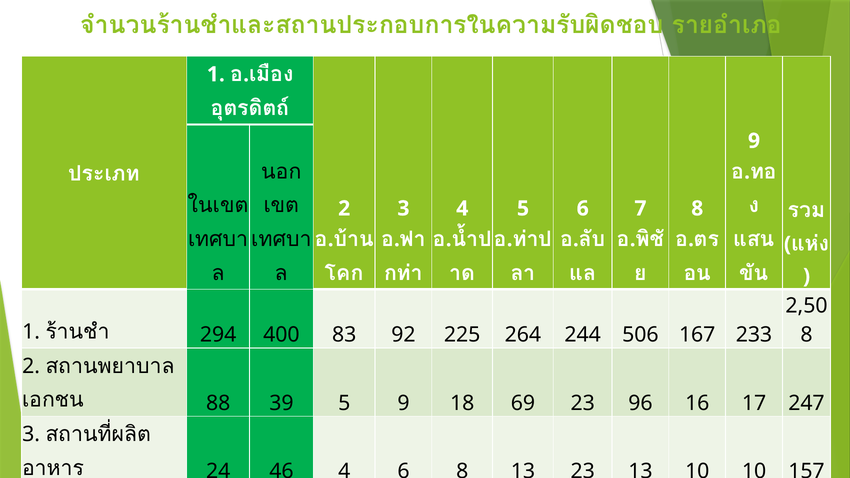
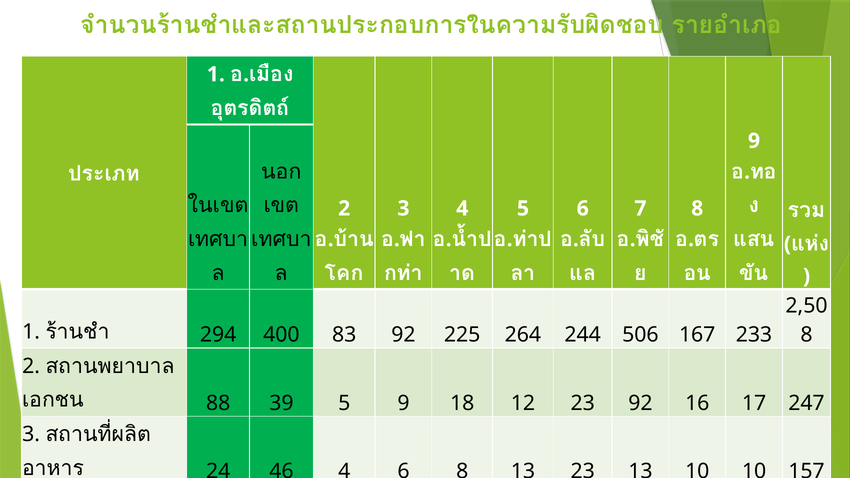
69: 69 -> 12
23 96: 96 -> 92
